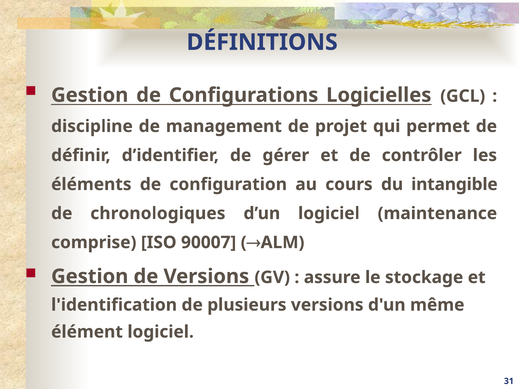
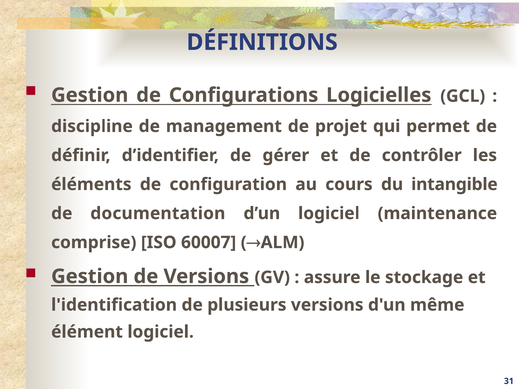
chronologiques: chronologiques -> documentation
90007: 90007 -> 60007
